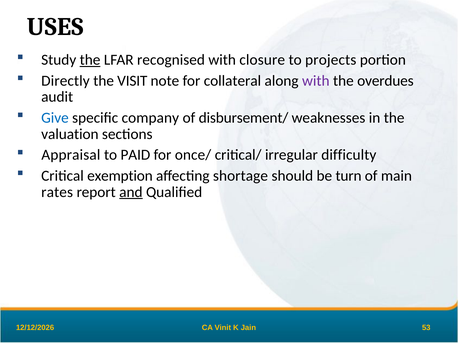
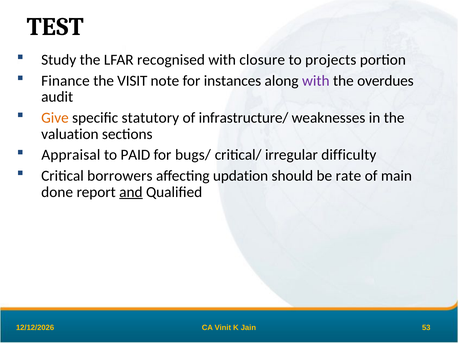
USES: USES -> TEST
the at (90, 60) underline: present -> none
Directly: Directly -> Finance
collateral: collateral -> instances
Give colour: blue -> orange
company: company -> statutory
disbursement/: disbursement/ -> infrastructure/
once/: once/ -> bugs/
exemption: exemption -> borrowers
shortage: shortage -> updation
turn: turn -> rate
rates: rates -> done
